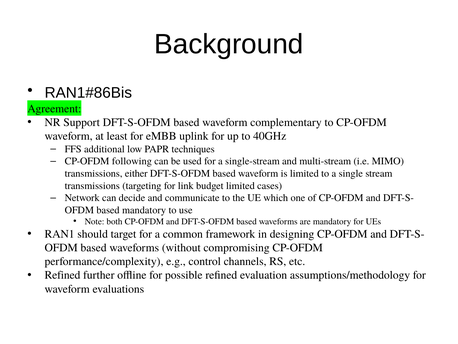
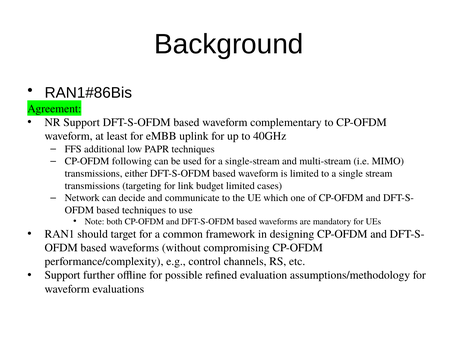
based mandatory: mandatory -> techniques
Refined at (62, 275): Refined -> Support
